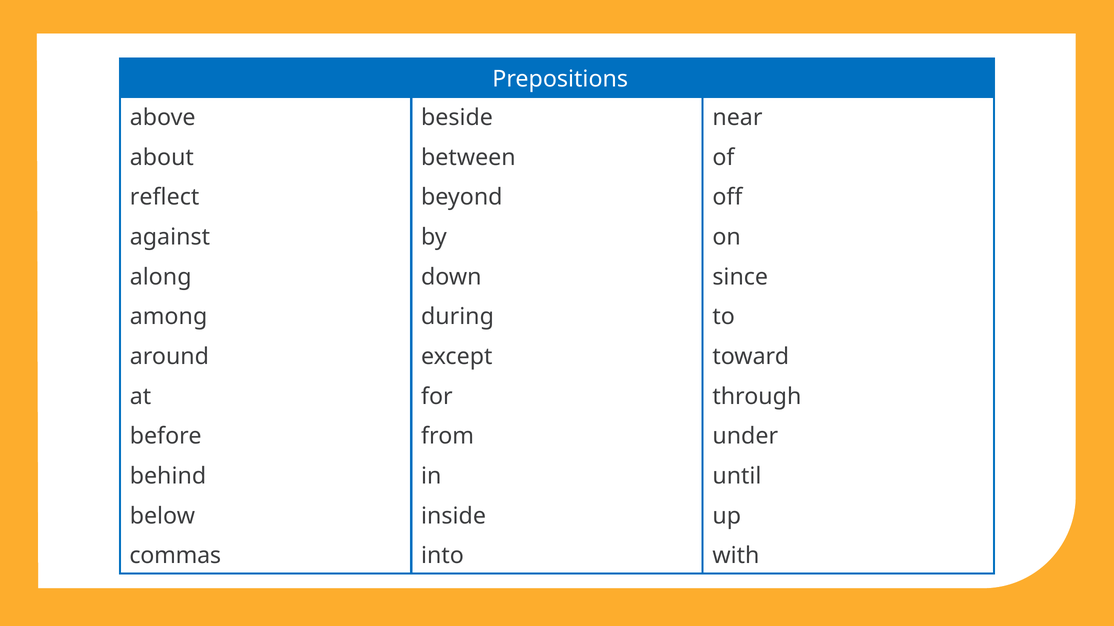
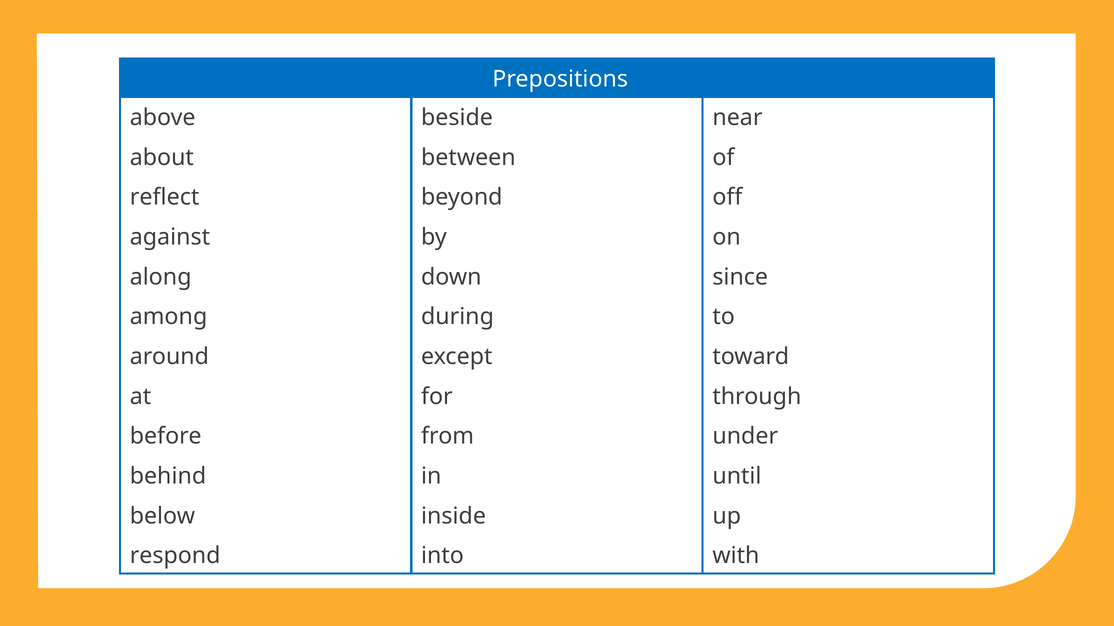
commas: commas -> respond
